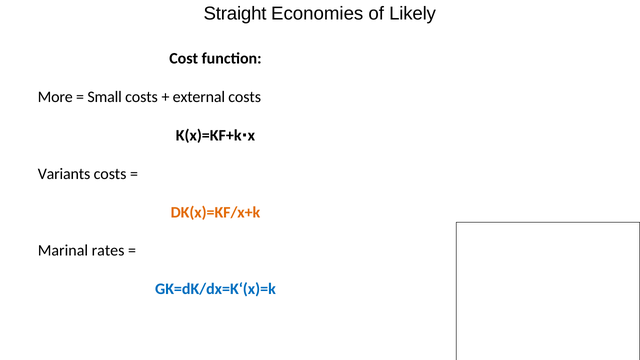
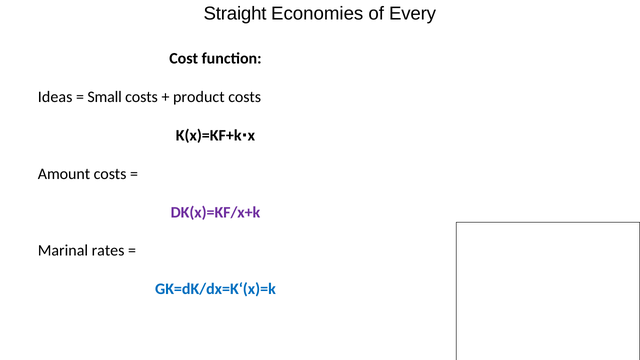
Likely: Likely -> Every
More: More -> Ideas
external: external -> product
Variants: Variants -> Amount
DK(x)=KF/x+k colour: orange -> purple
